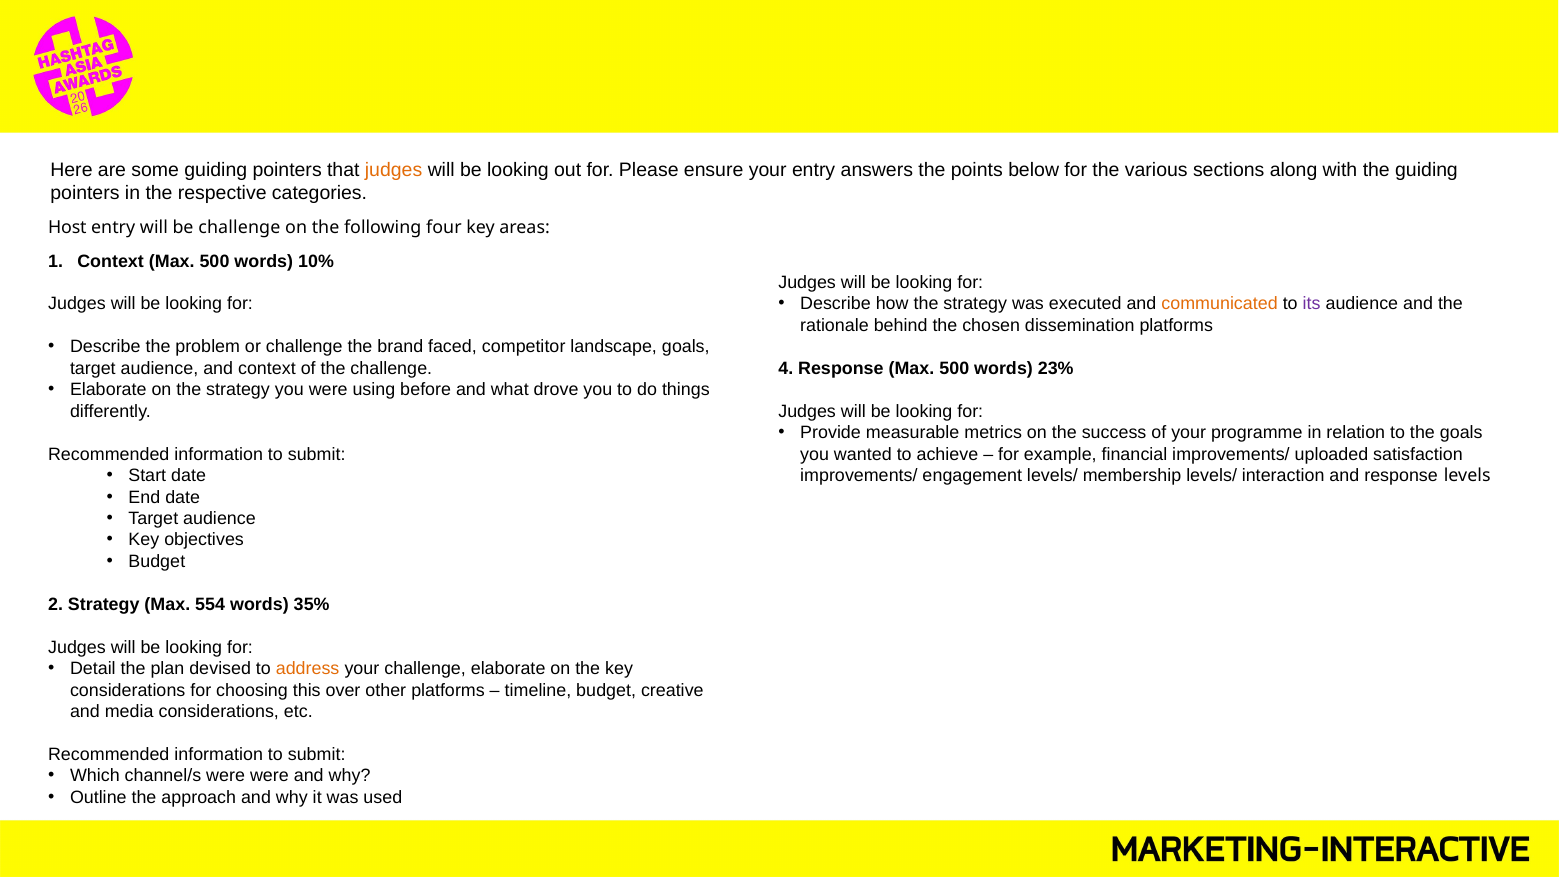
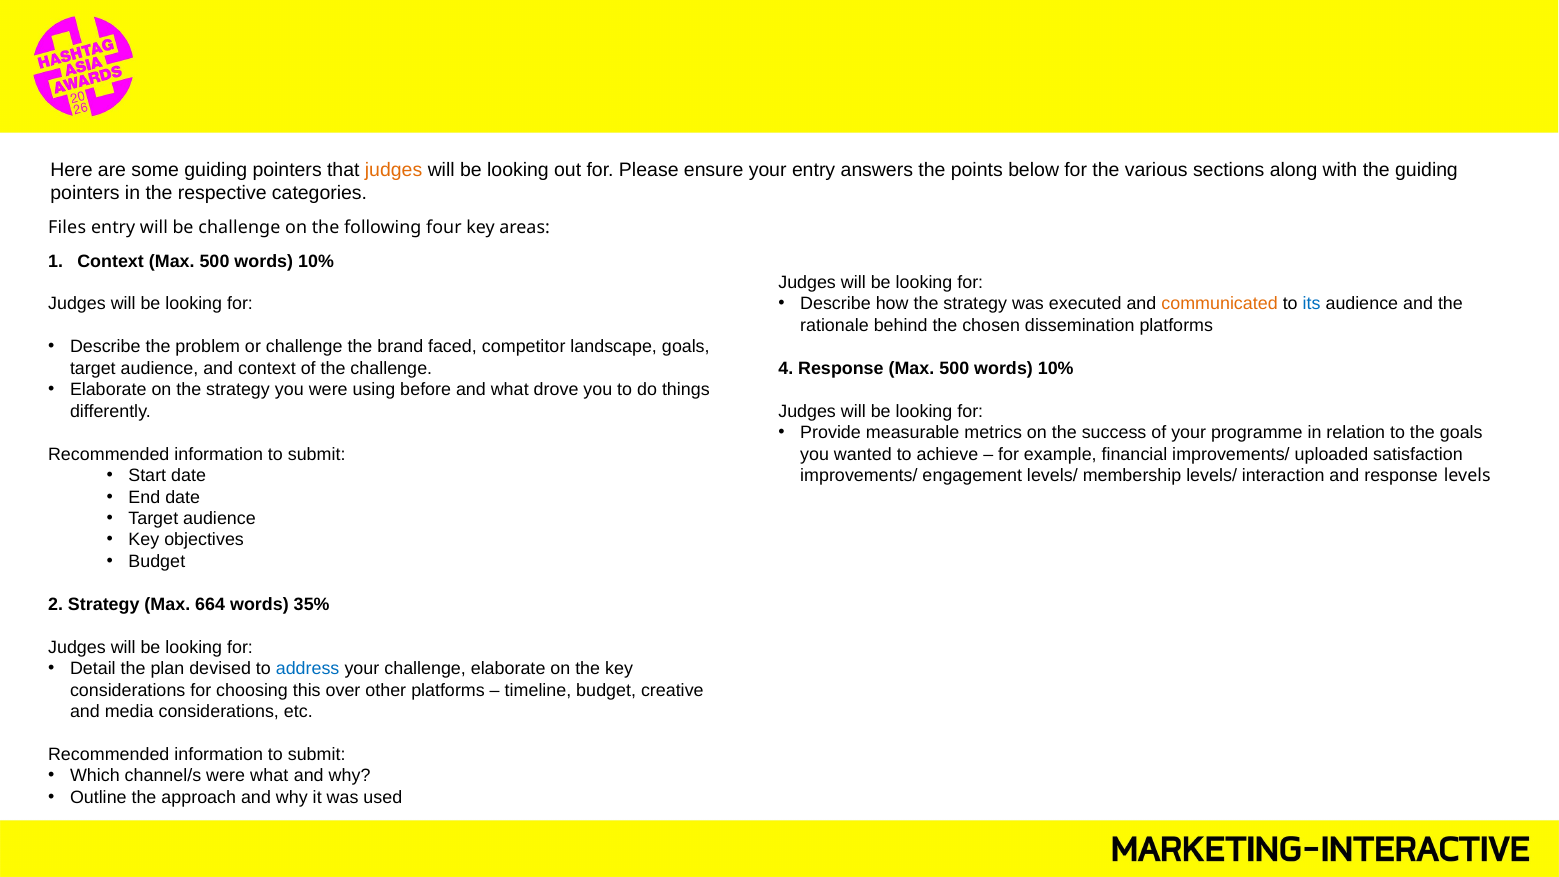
Host: Host -> Files
its colour: purple -> blue
23% at (1056, 368): 23% -> 10%
554: 554 -> 664
address colour: orange -> blue
were were: were -> what
